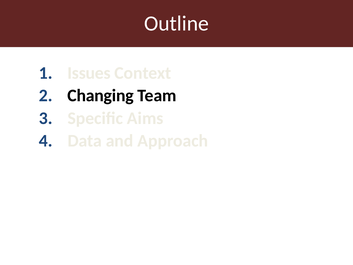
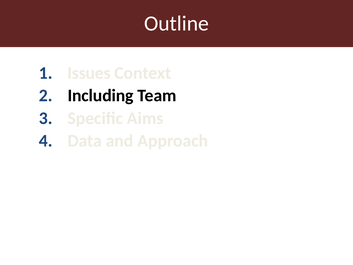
Changing: Changing -> Including
